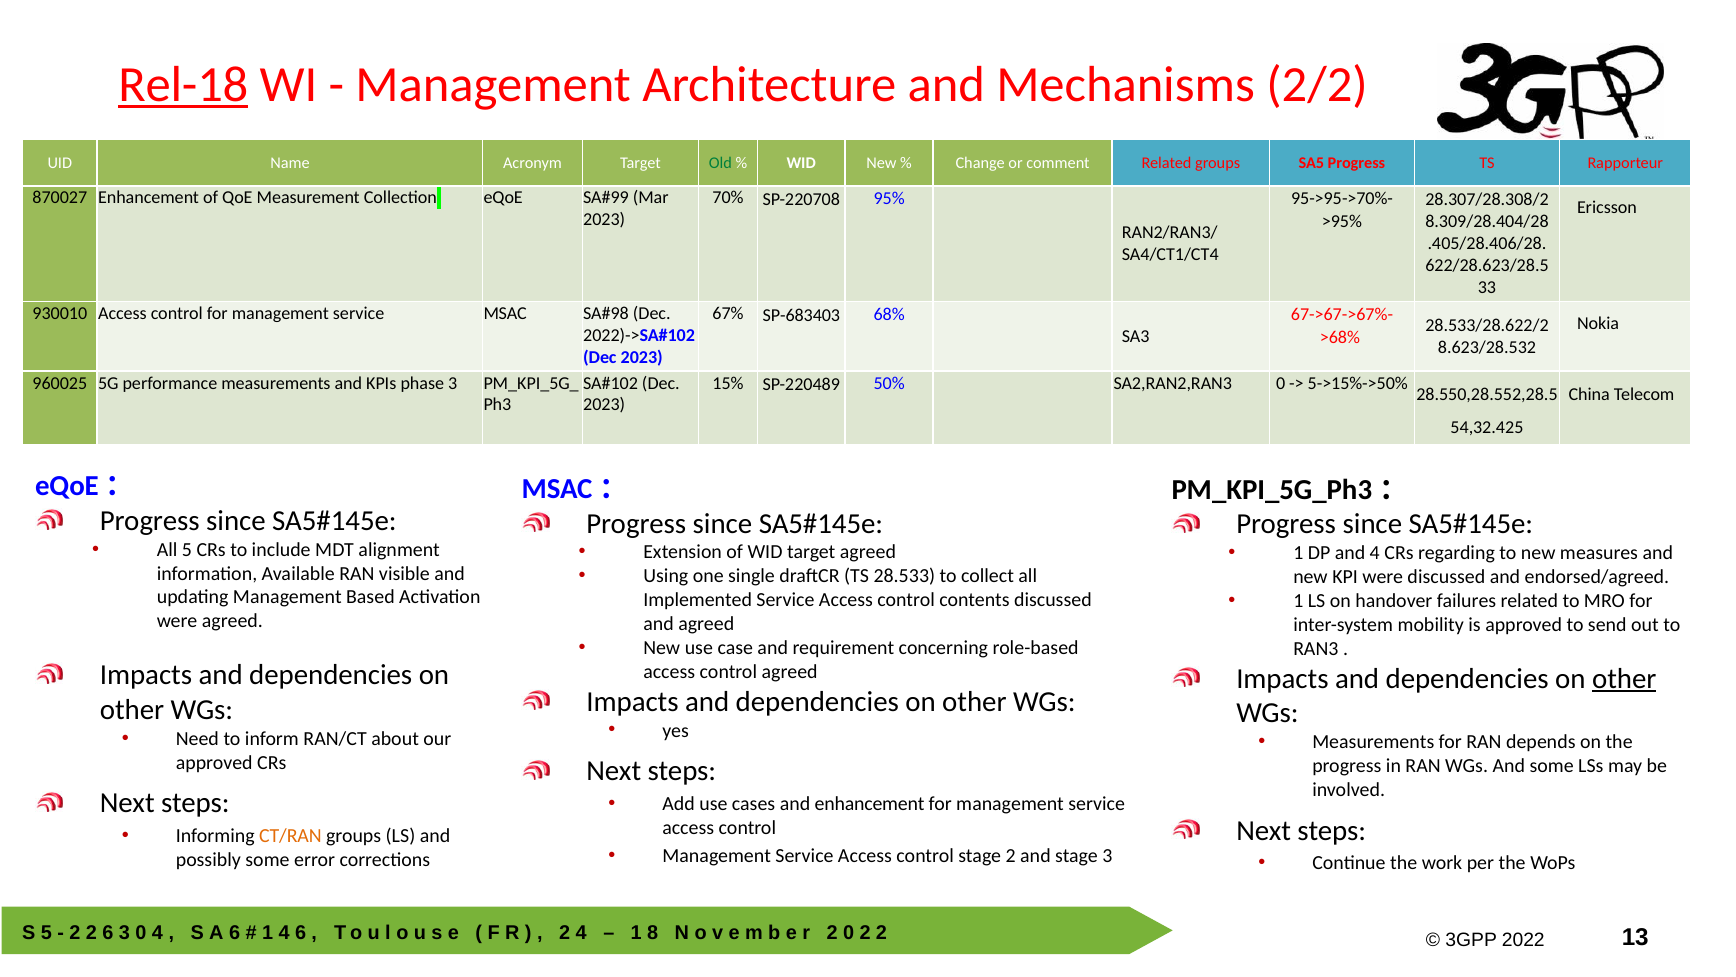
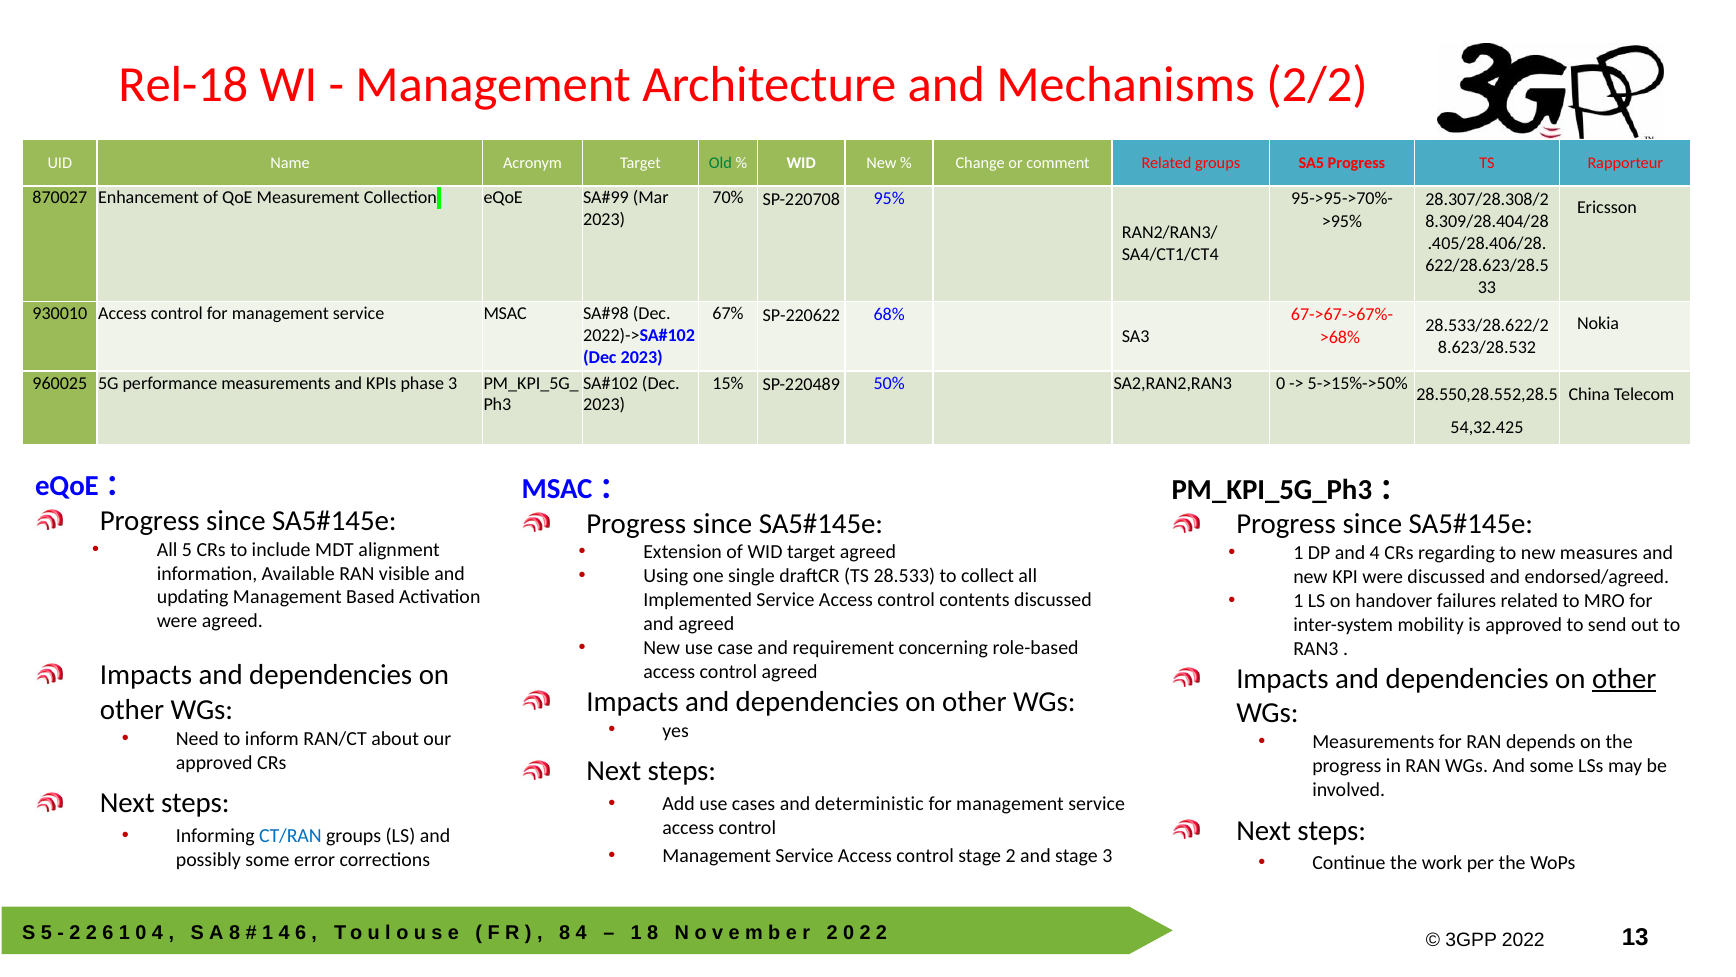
Rel-18 underline: present -> none
SP-683403: SP-683403 -> SP-220622
and enhancement: enhancement -> deterministic
CT/RAN colour: orange -> blue
3 at (124, 932): 3 -> 1
6 at (235, 932): 6 -> 8
2 at (565, 932): 2 -> 8
